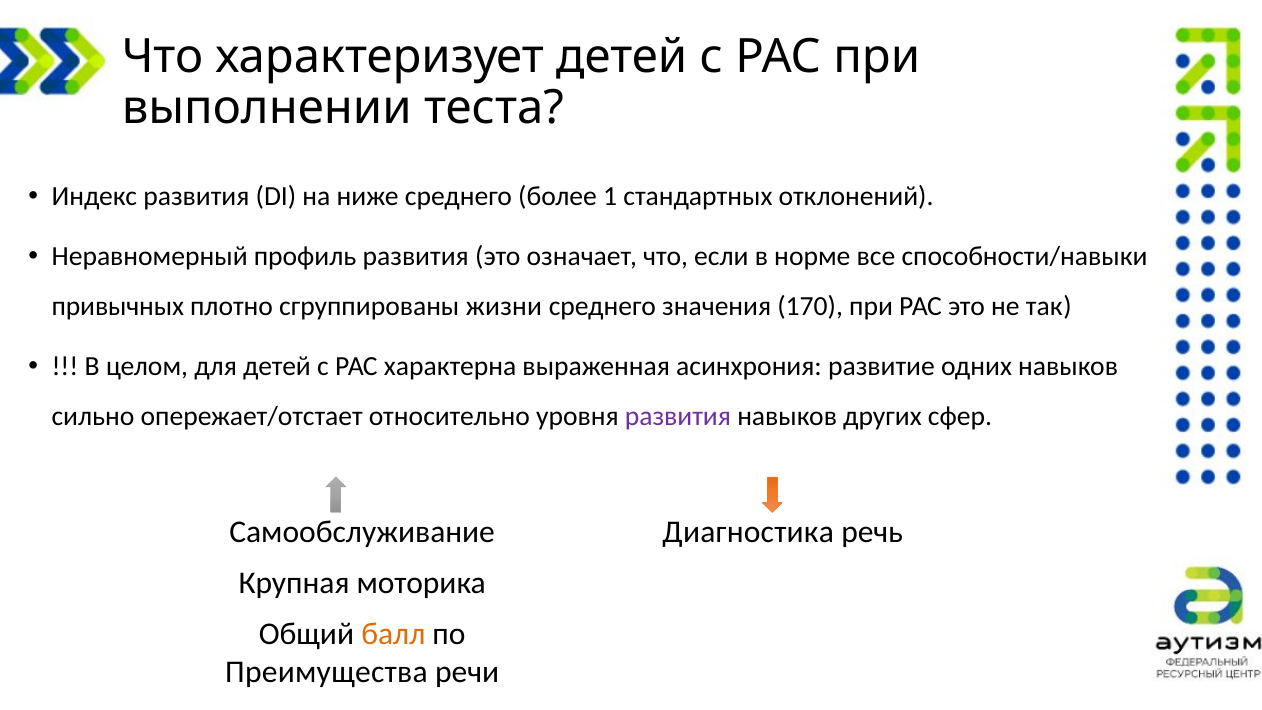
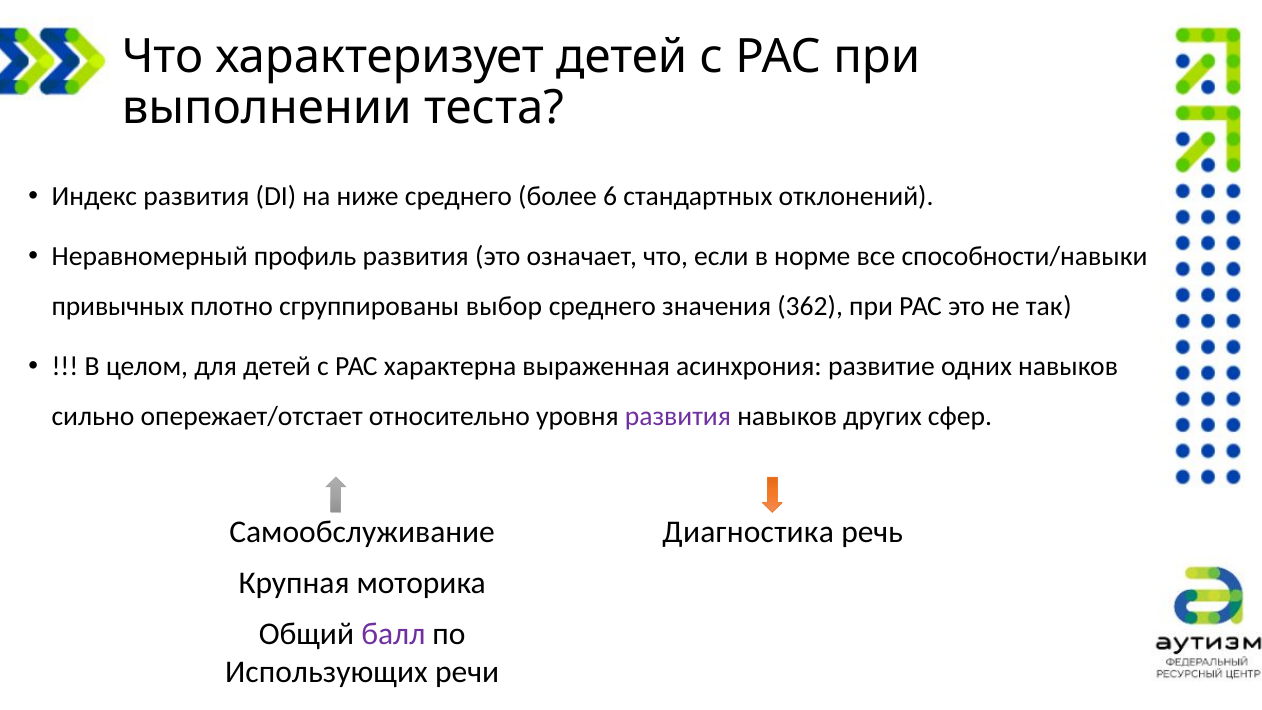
1: 1 -> 6
жизни: жизни -> выбор
170: 170 -> 362
балл colour: orange -> purple
Преимущества: Преимущества -> Использующих
